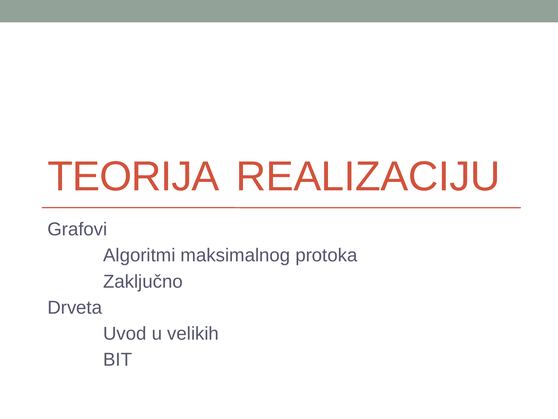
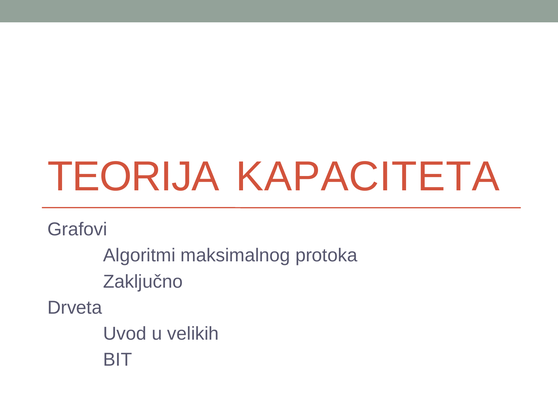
REALIZACIJU: REALIZACIJU -> KAPACITETA
